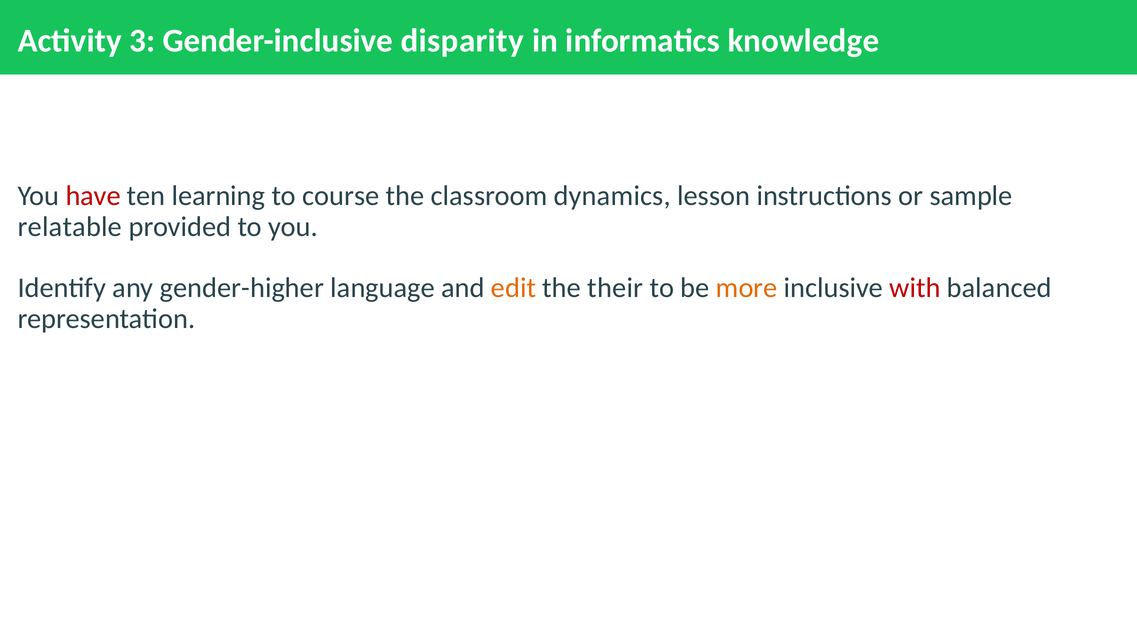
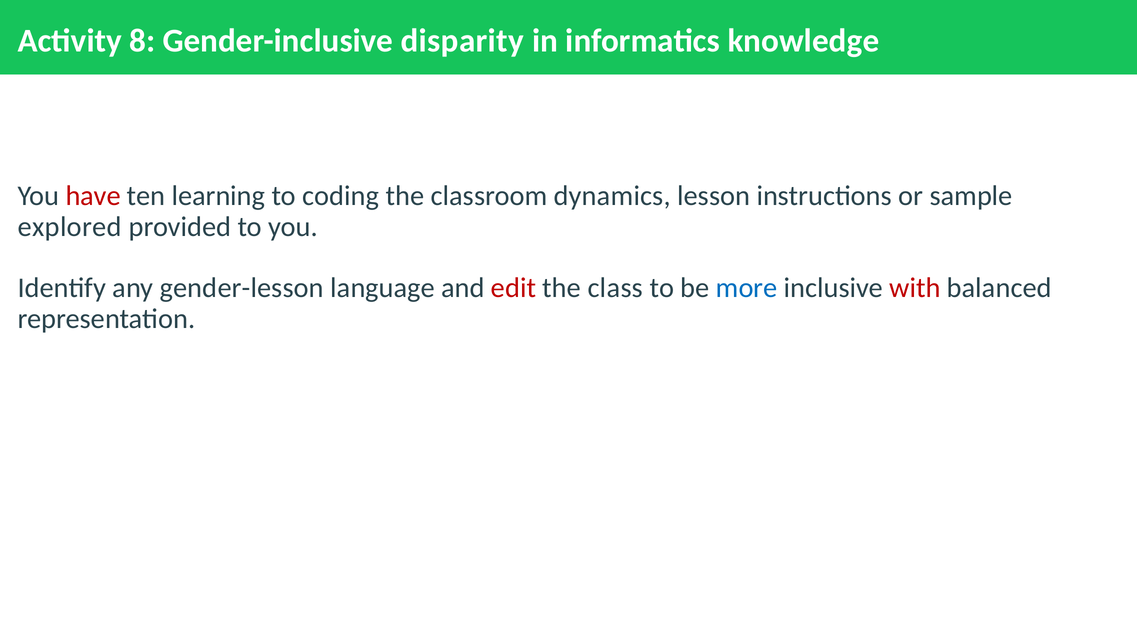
3: 3 -> 8
course: course -> coding
relatable: relatable -> explored
gender-higher: gender-higher -> gender-lesson
edit colour: orange -> red
their: their -> class
more colour: orange -> blue
